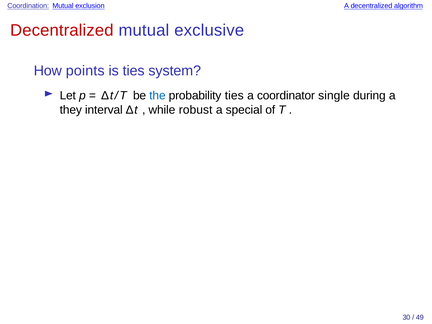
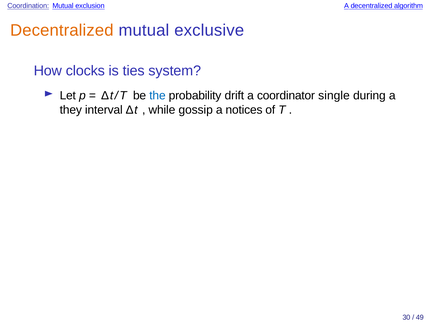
Decentralized at (62, 30) colour: red -> orange
points: points -> clocks
probability ties: ties -> drift
robust: robust -> gossip
special: special -> notices
